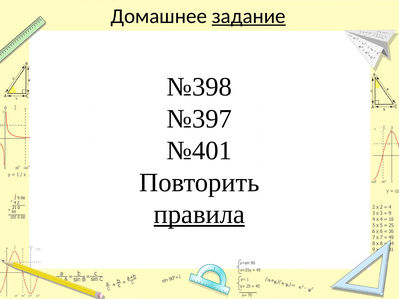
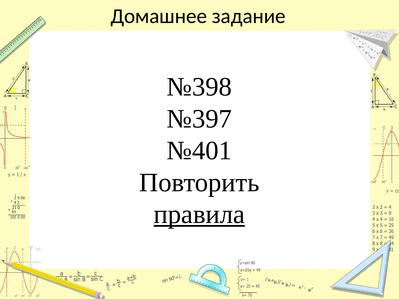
задание underline: present -> none
